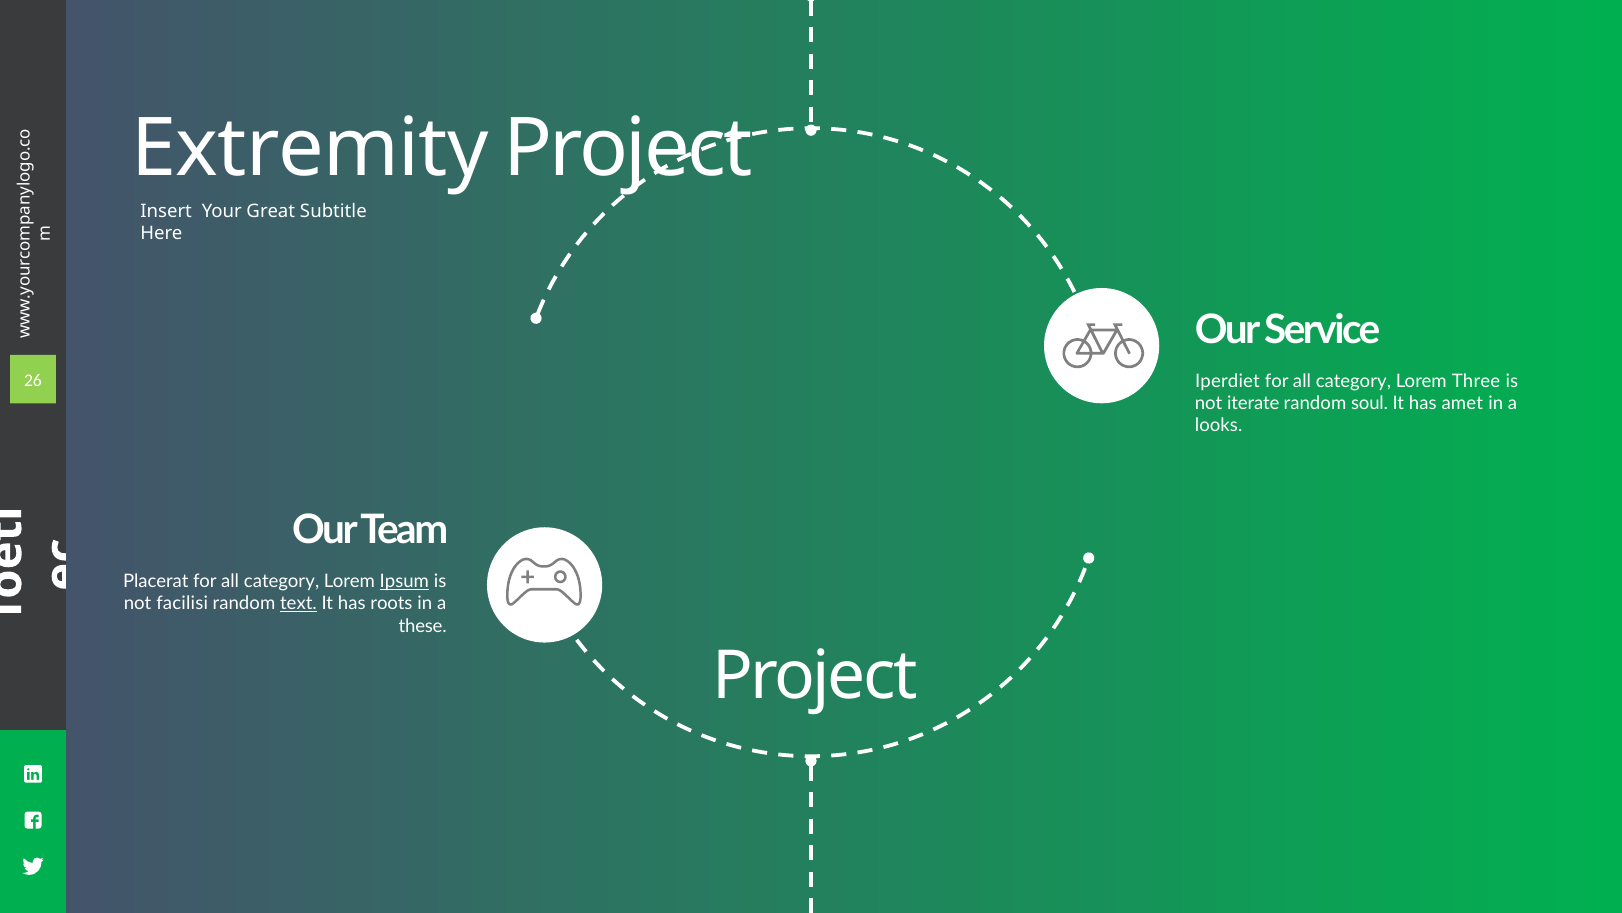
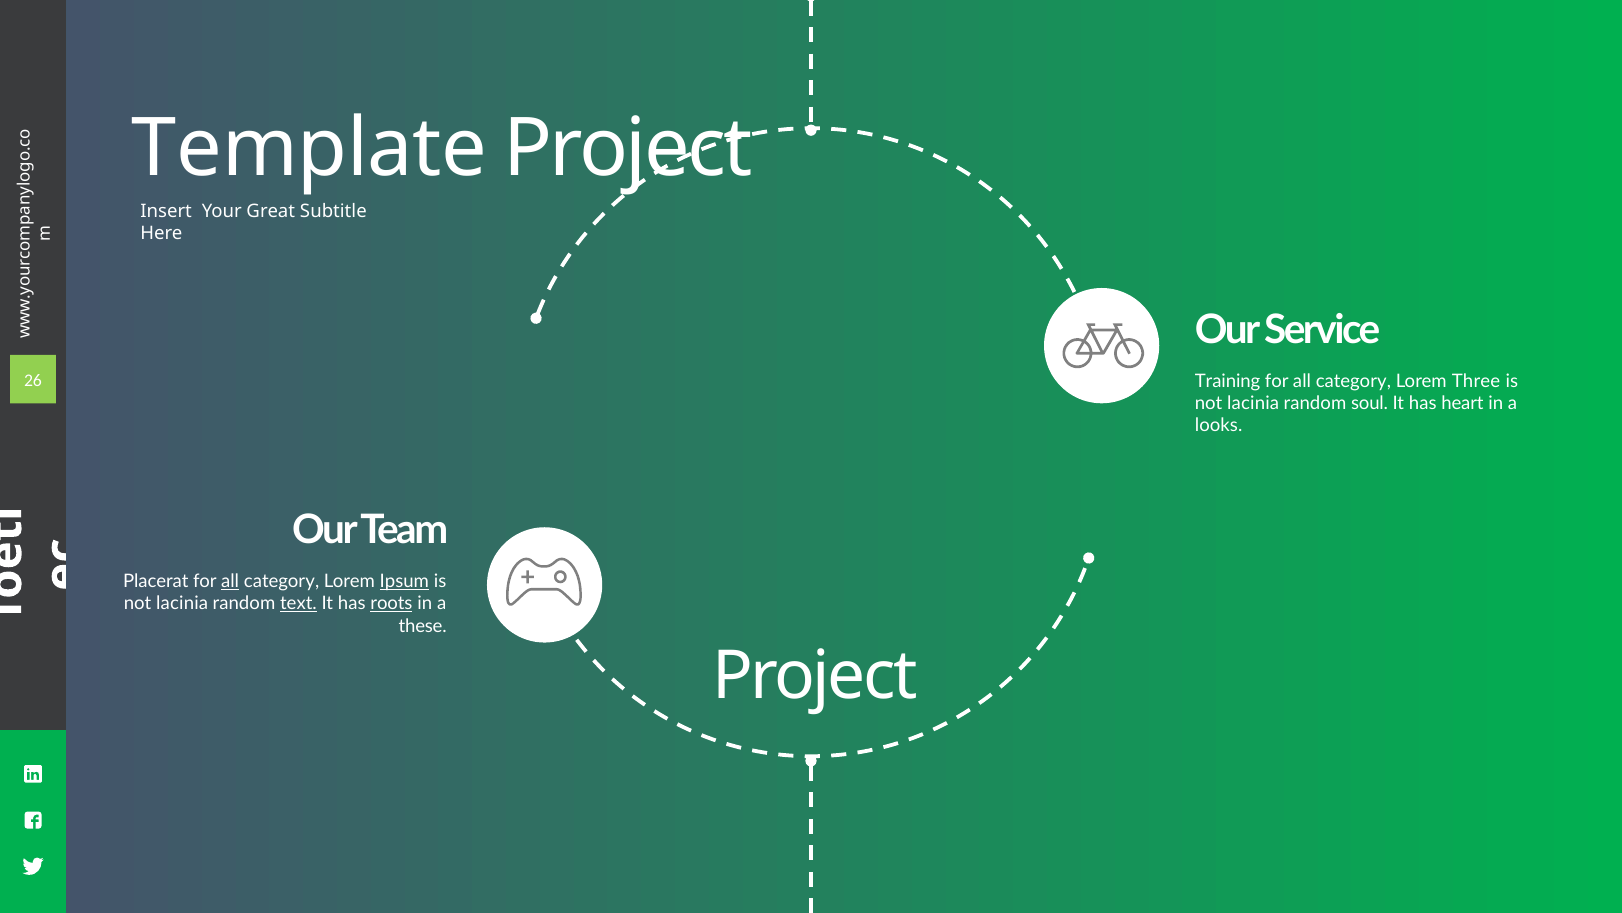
Extremity: Extremity -> Template
Iperdiet: Iperdiet -> Training
iterate at (1253, 403): iterate -> lacinia
amet: amet -> heart
all at (230, 581) underline: none -> present
facilisi at (182, 603): facilisi -> lacinia
roots underline: none -> present
